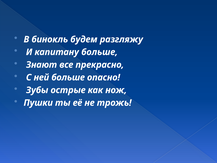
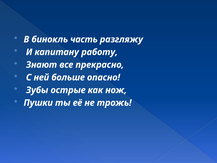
будем: будем -> часть
капитану больше: больше -> работу
